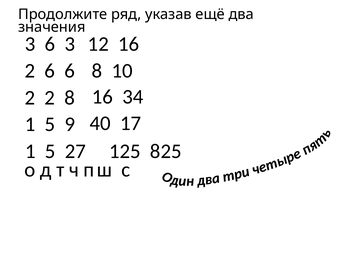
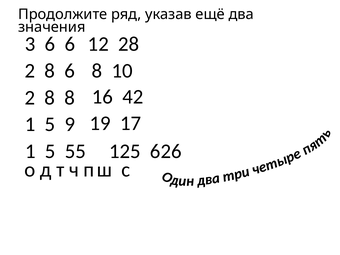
6 3: 3 -> 6
12 16: 16 -> 28
6 at (50, 71): 6 -> 8
2 at (50, 98): 2 -> 8
34: 34 -> 42
40: 40 -> 19
27: 27 -> 55
825: 825 -> 626
